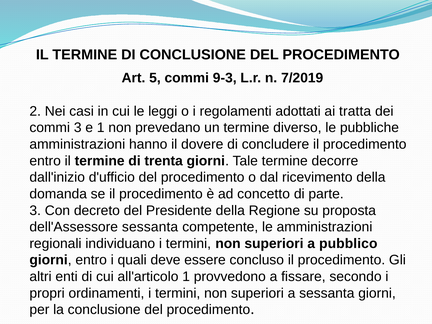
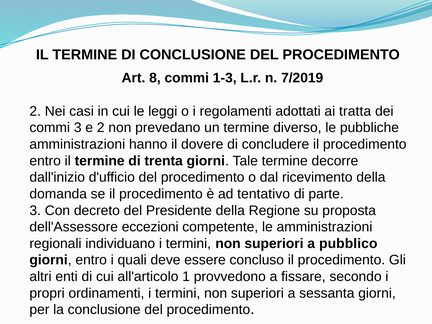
5: 5 -> 8
9-3: 9-3 -> 1-3
e 1: 1 -> 2
concetto: concetto -> tentativo
dell'Assessore sessanta: sessanta -> eccezioni
